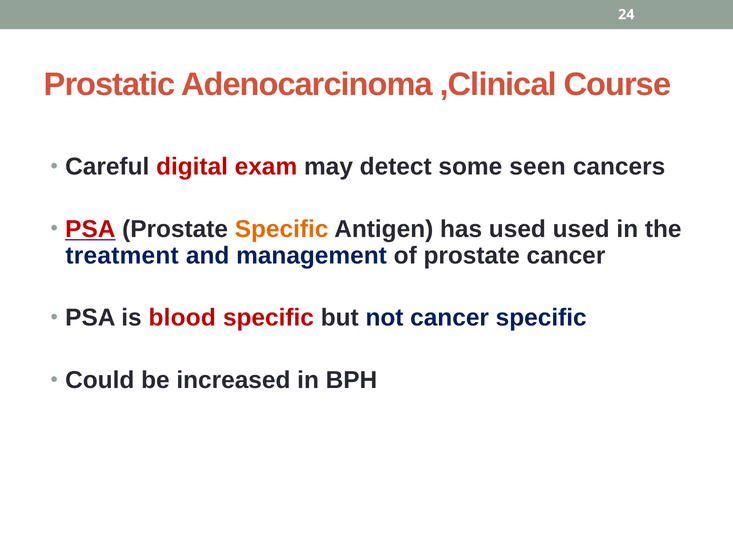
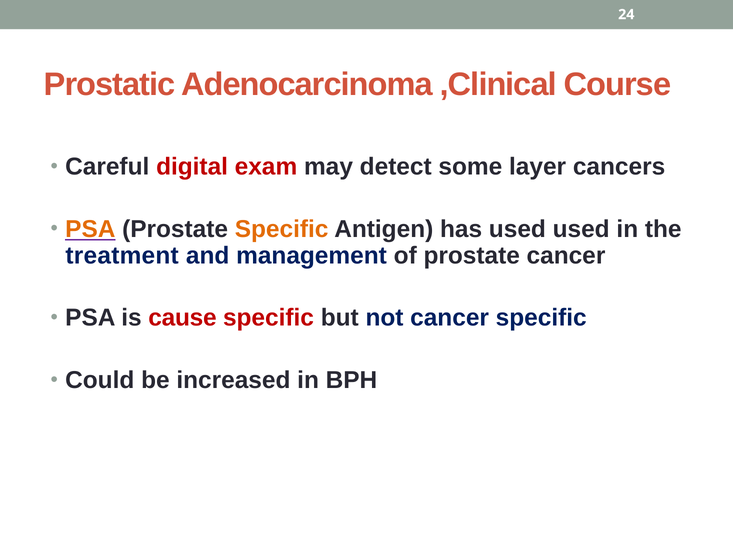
seen: seen -> layer
PSA at (90, 229) colour: red -> orange
blood: blood -> cause
